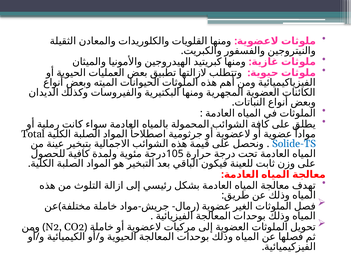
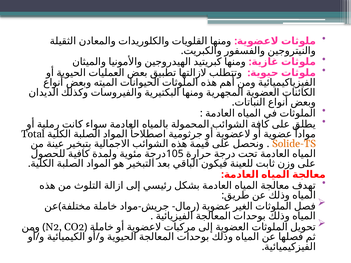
Solide-TS colour: blue -> orange
